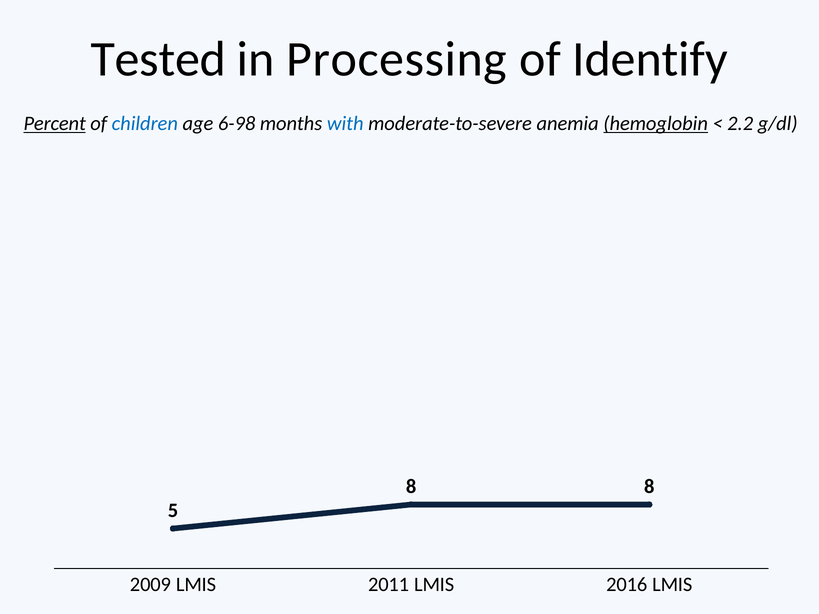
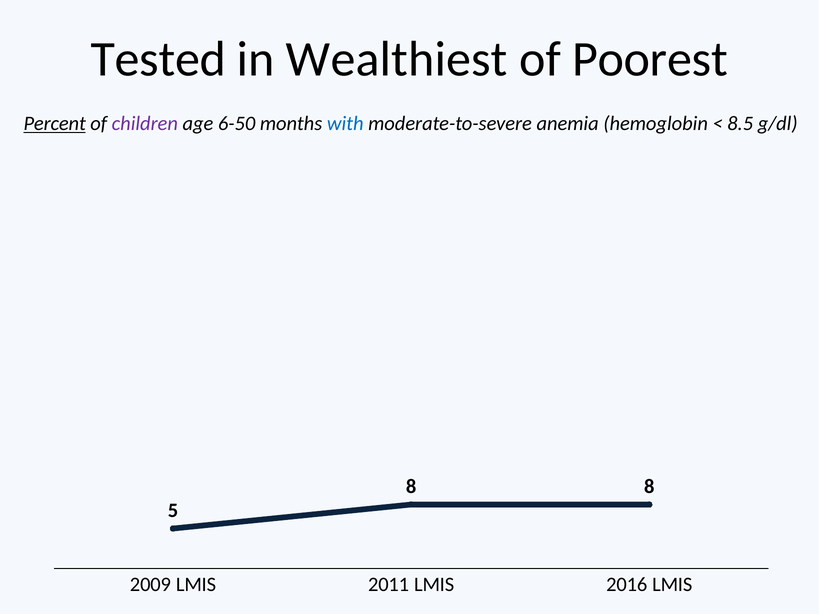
Processing: Processing -> Wealthiest
Identify: Identify -> Poorest
children colour: blue -> purple
6-98: 6-98 -> 6-50
hemoglobin underline: present -> none
2.2: 2.2 -> 8.5
